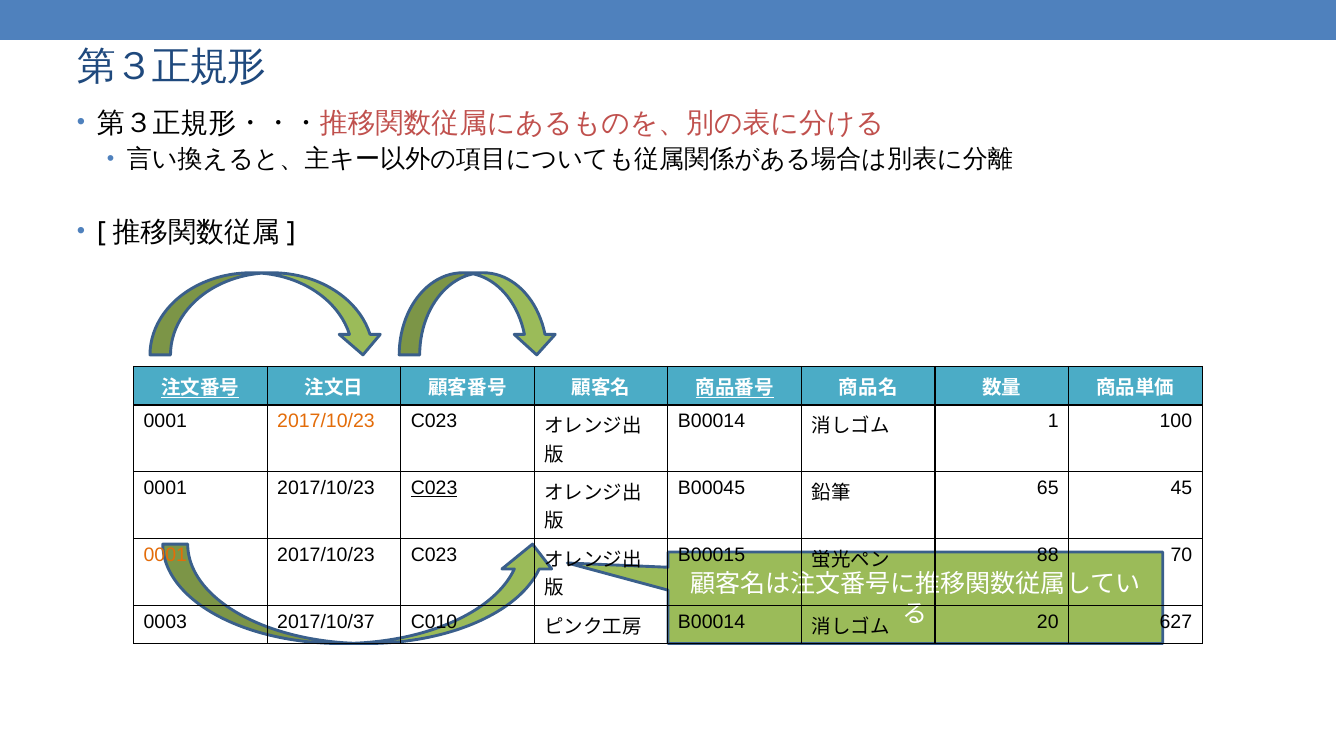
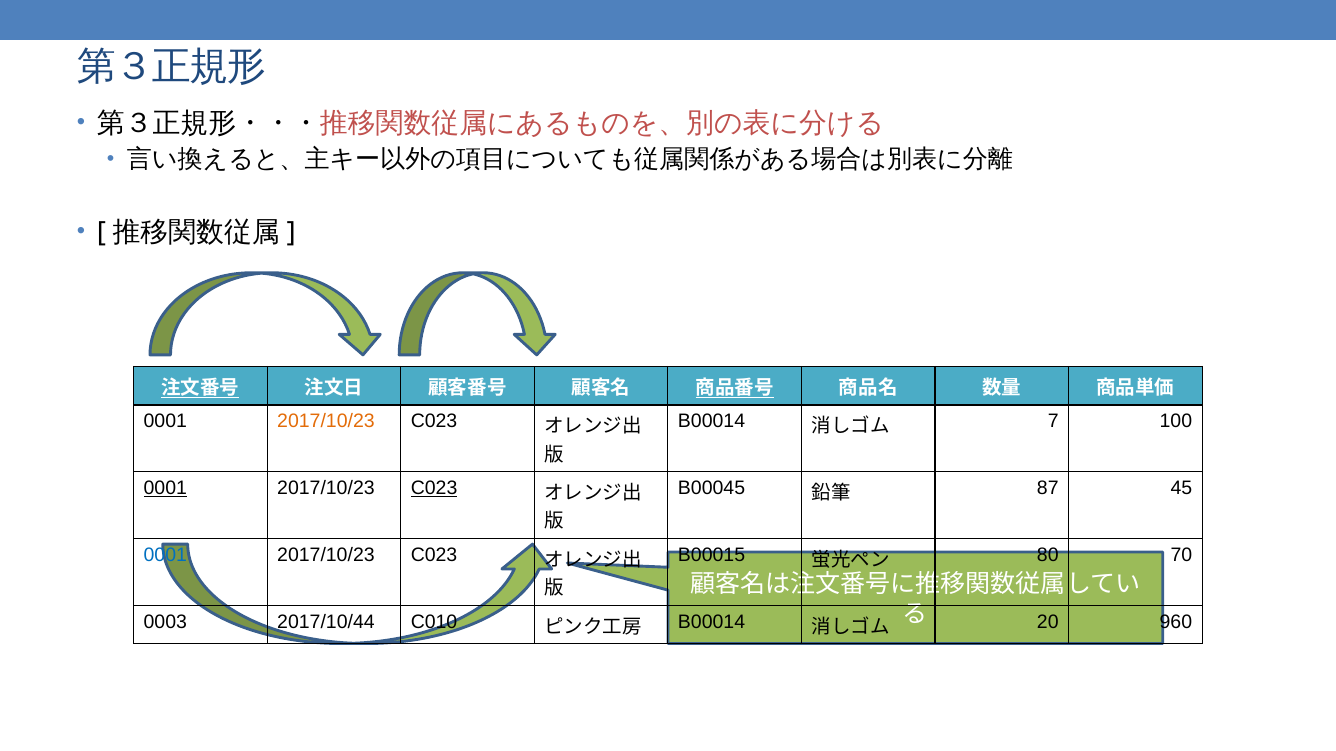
1: 1 -> 7
0001 at (165, 488) underline: none -> present
65: 65 -> 87
0001 at (165, 555) colour: orange -> blue
88: 88 -> 80
2017/10/37: 2017/10/37 -> 2017/10/44
627: 627 -> 960
